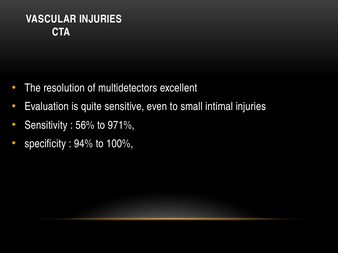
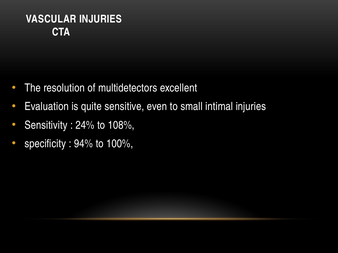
56%: 56% -> 24%
971%: 971% -> 108%
